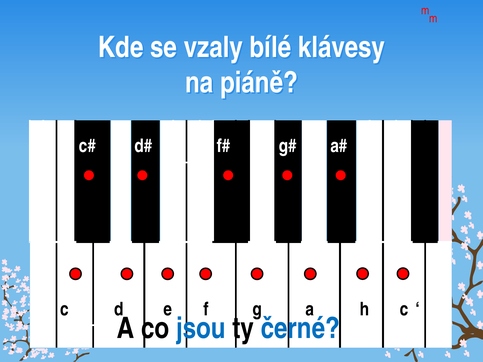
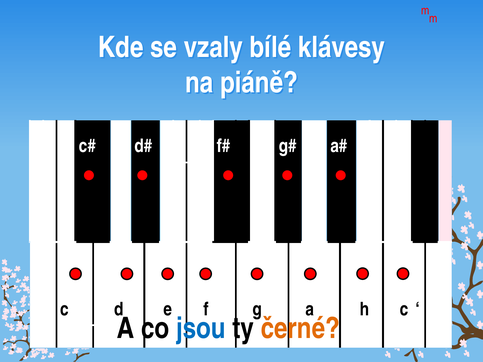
černé colour: blue -> orange
